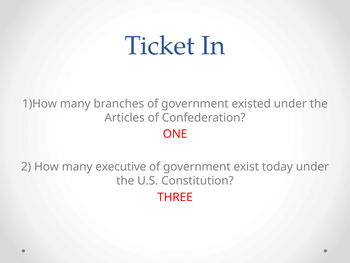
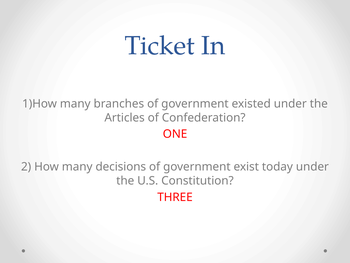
executive: executive -> decisions
